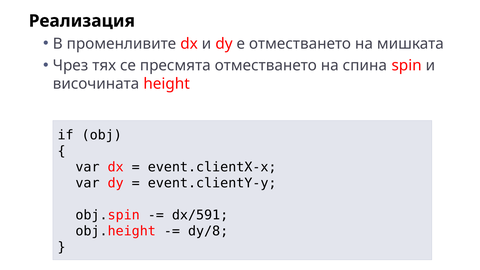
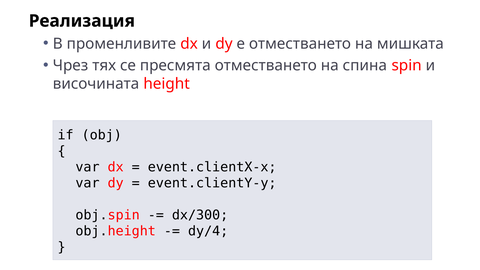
dx/591: dx/591 -> dx/300
dy/8: dy/8 -> dy/4
